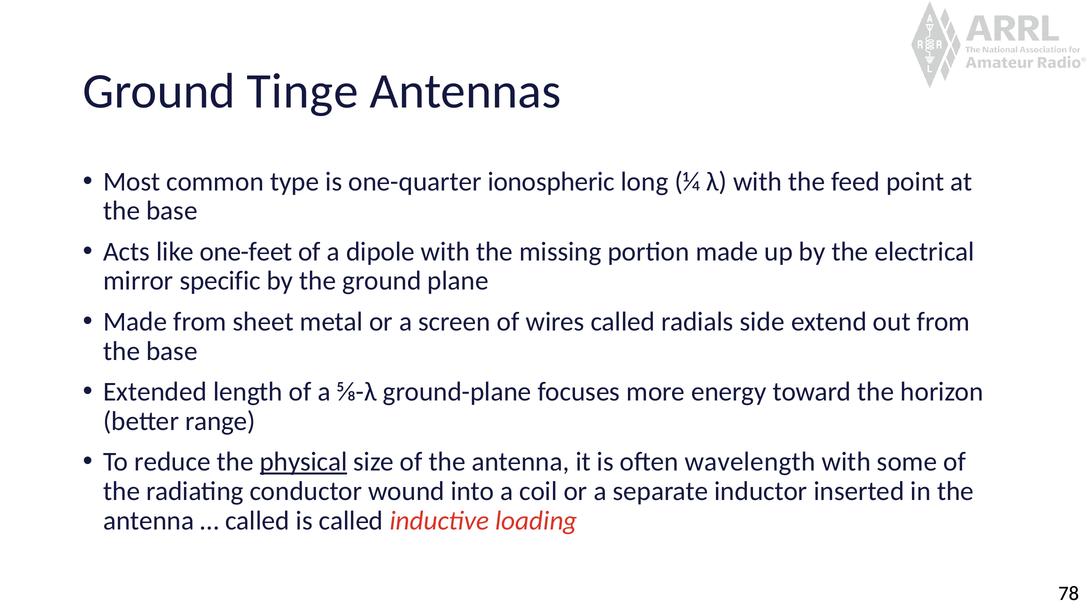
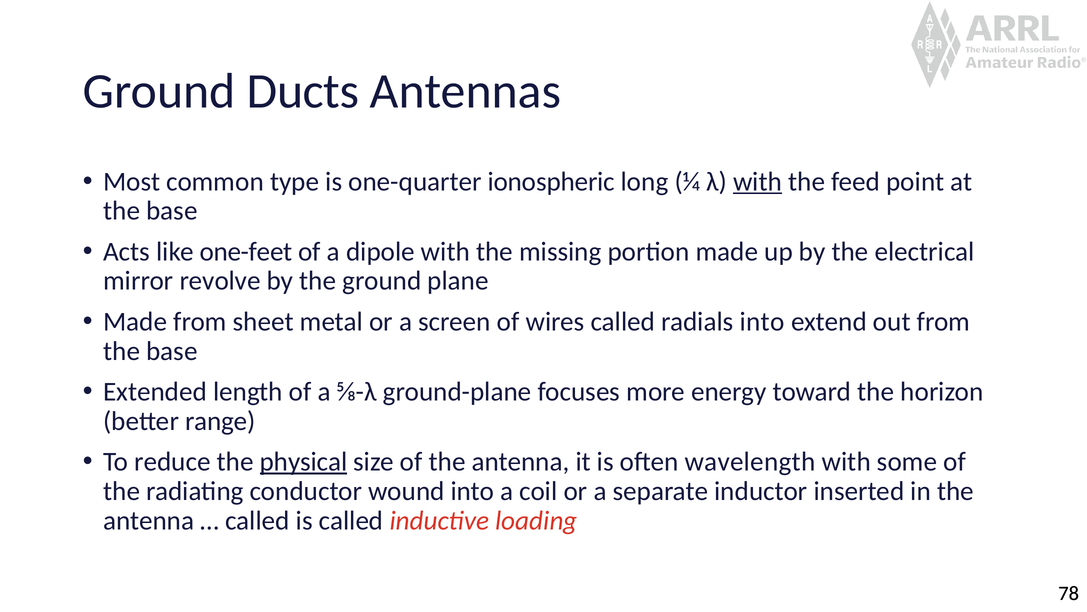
Tinge: Tinge -> Ducts
with at (758, 181) underline: none -> present
specific: specific -> revolve
radials side: side -> into
